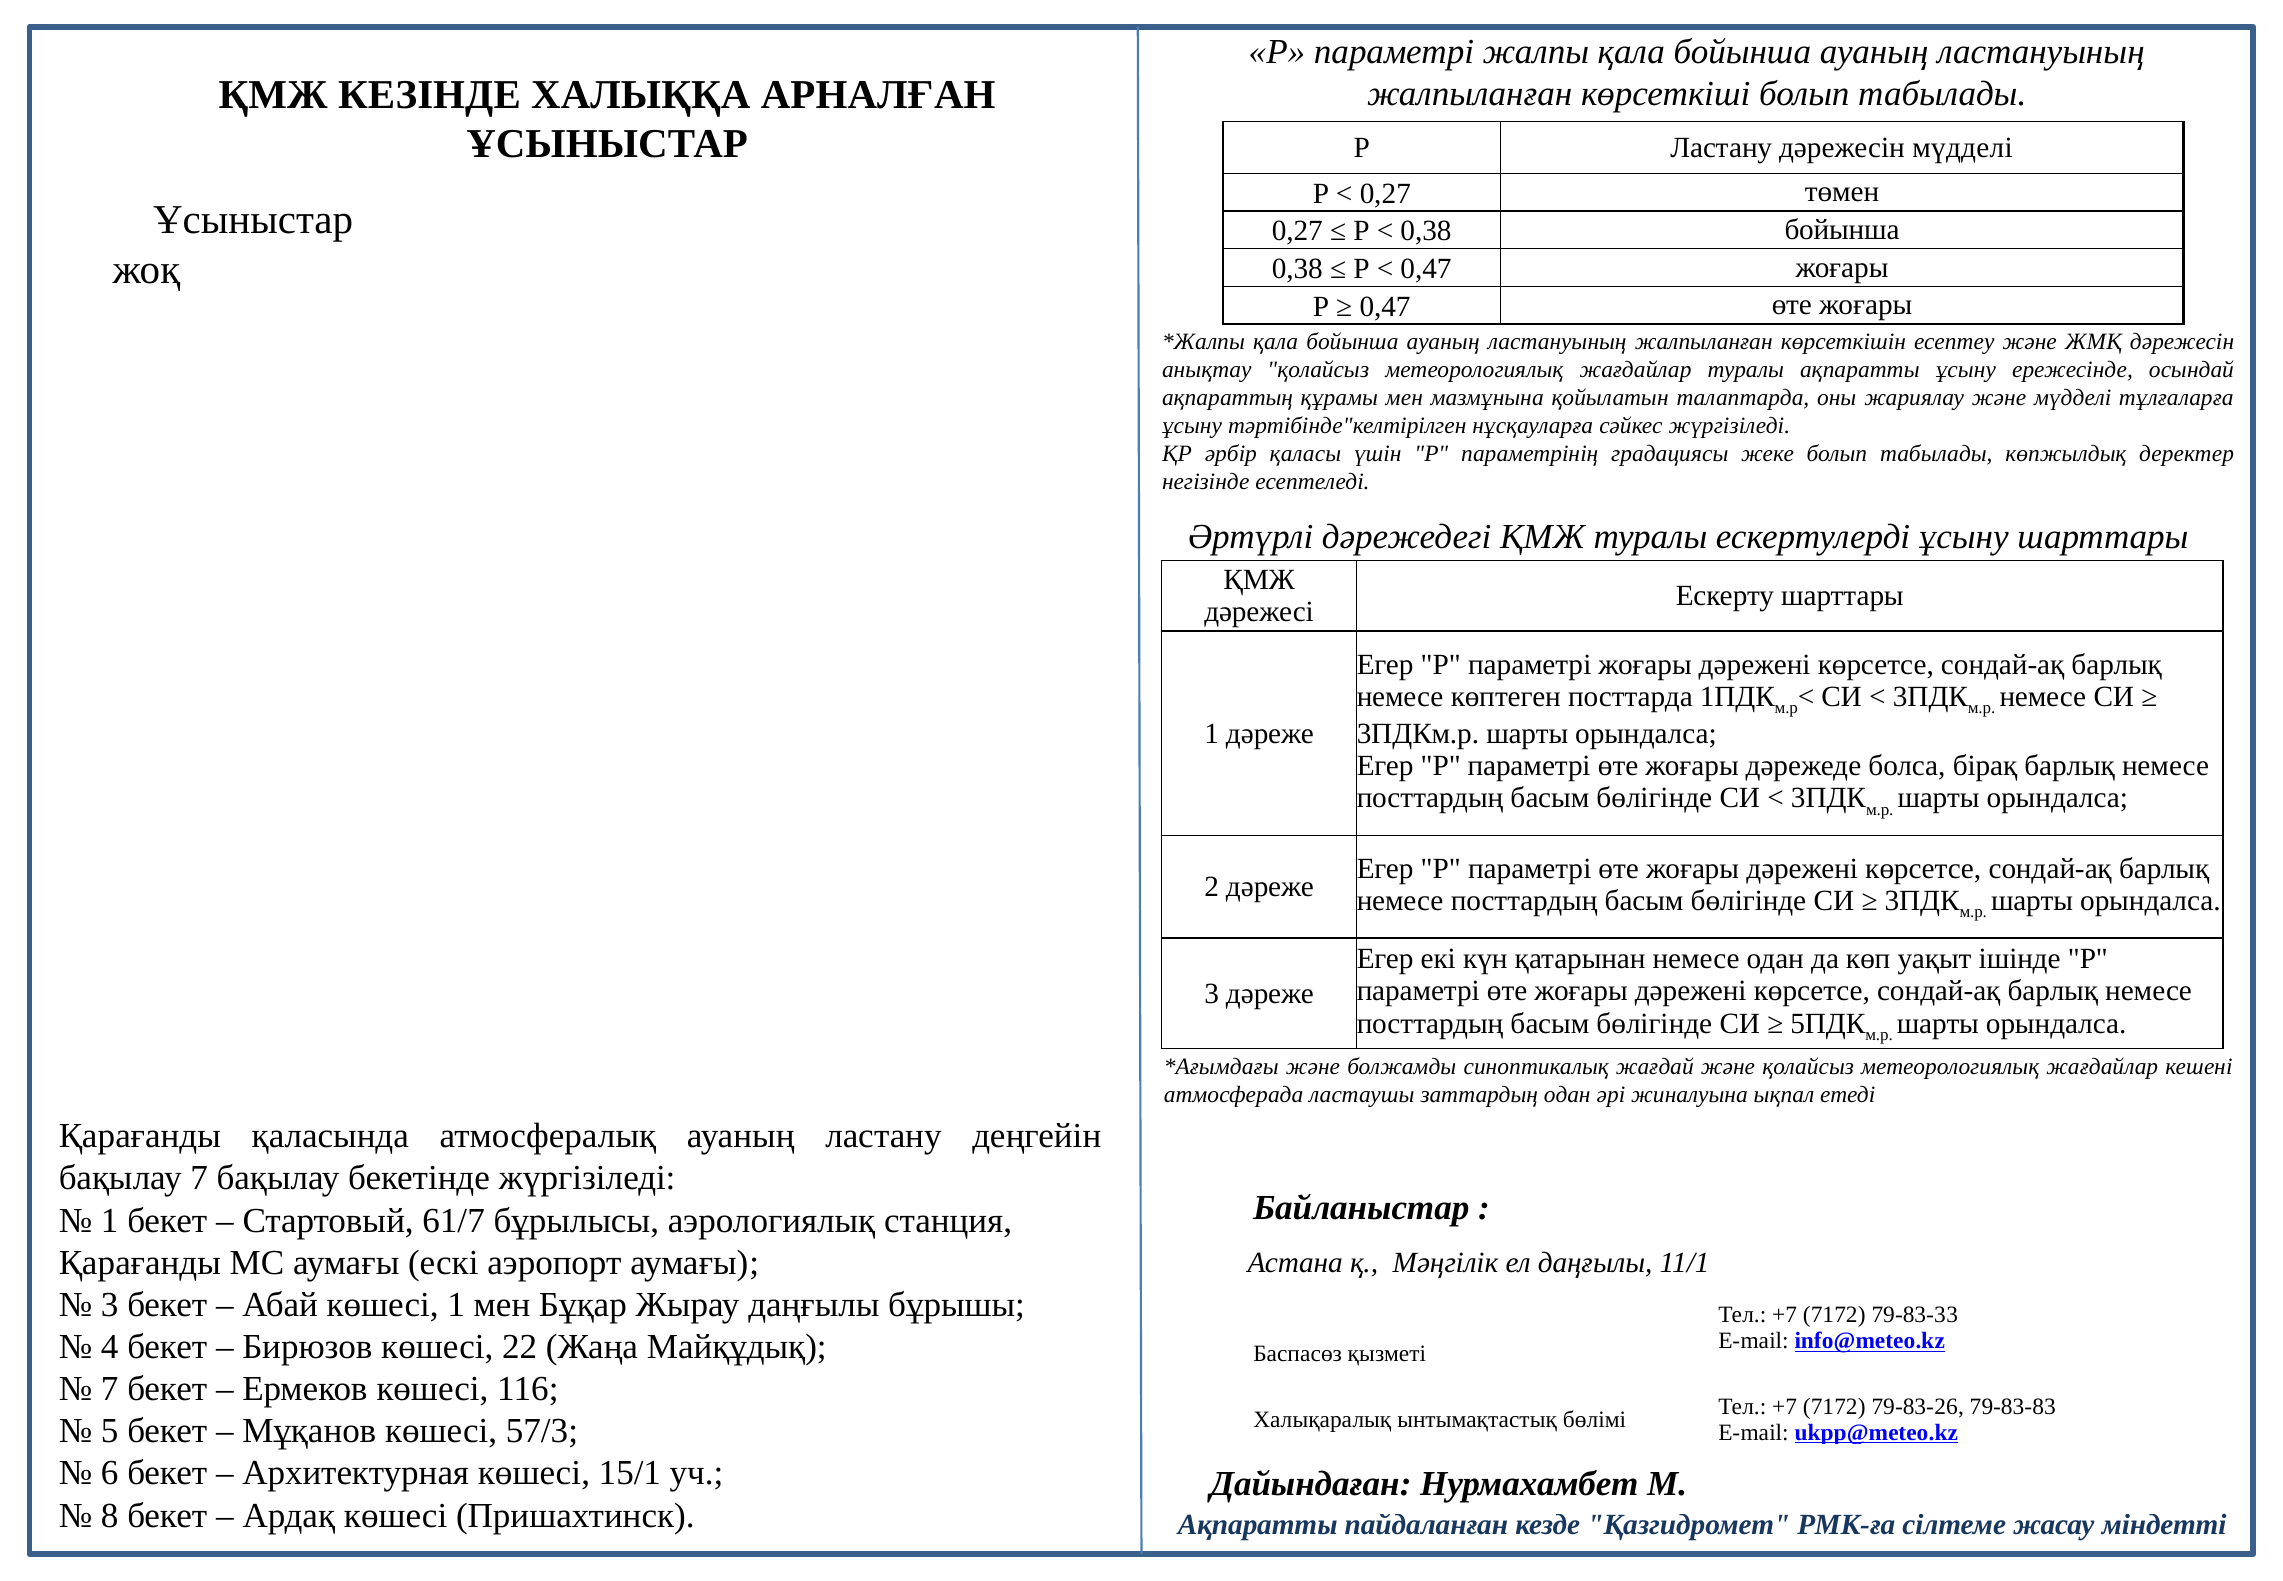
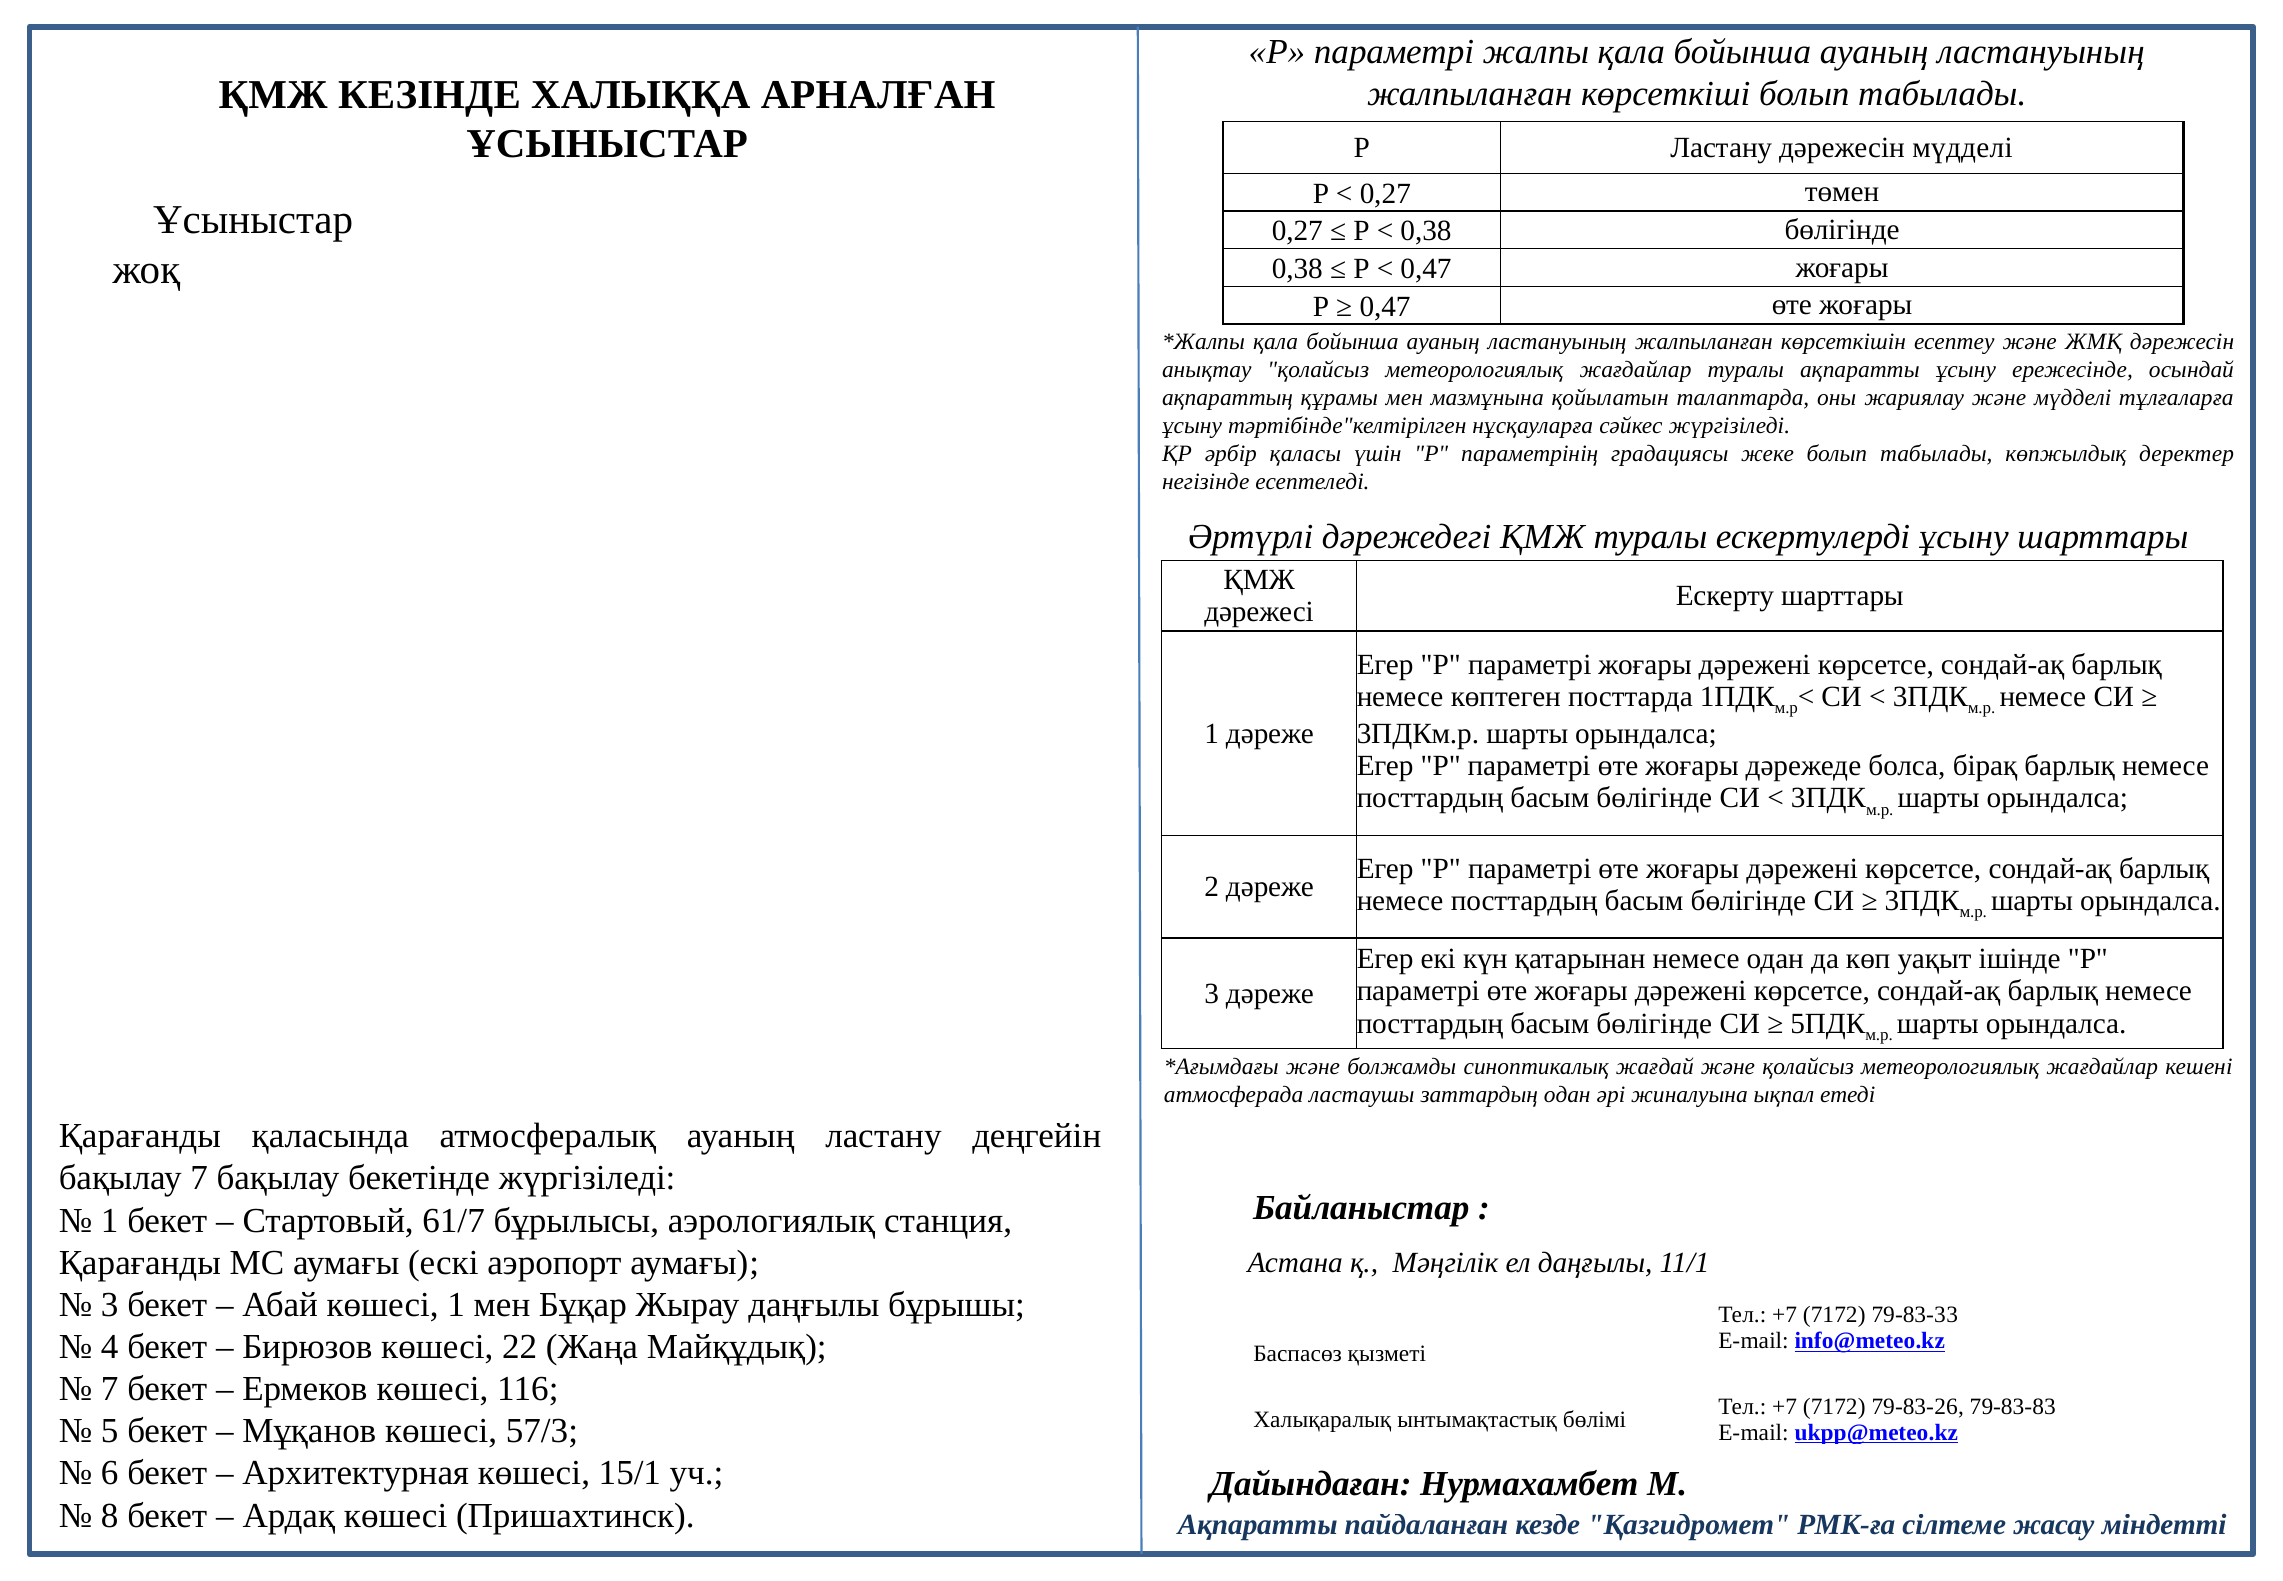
0,38 бойынша: бойынша -> бөлігінде
